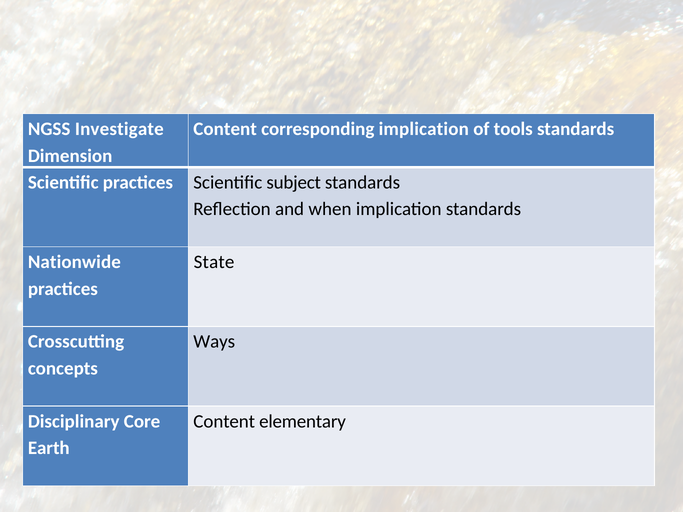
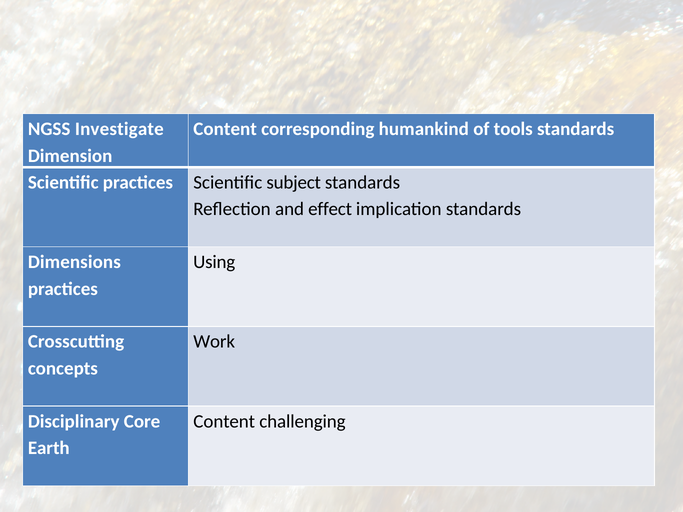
corresponding implication: implication -> humankind
when: when -> effect
Nationwide: Nationwide -> Dimensions
State: State -> Using
Ways: Ways -> Work
elementary: elementary -> challenging
